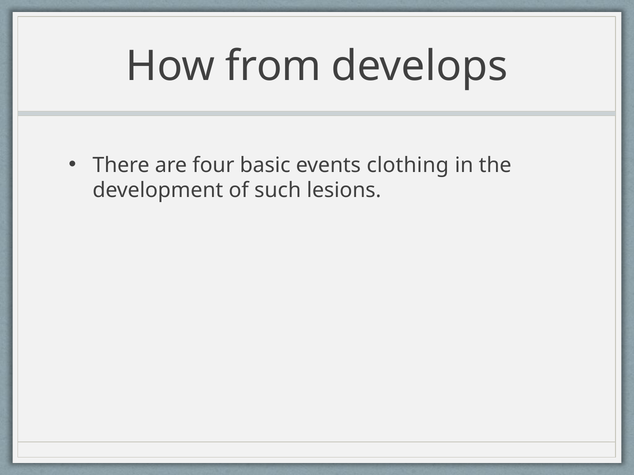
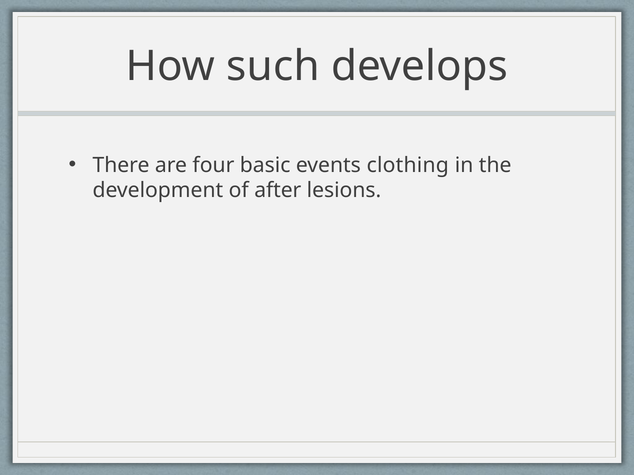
from: from -> such
such: such -> after
